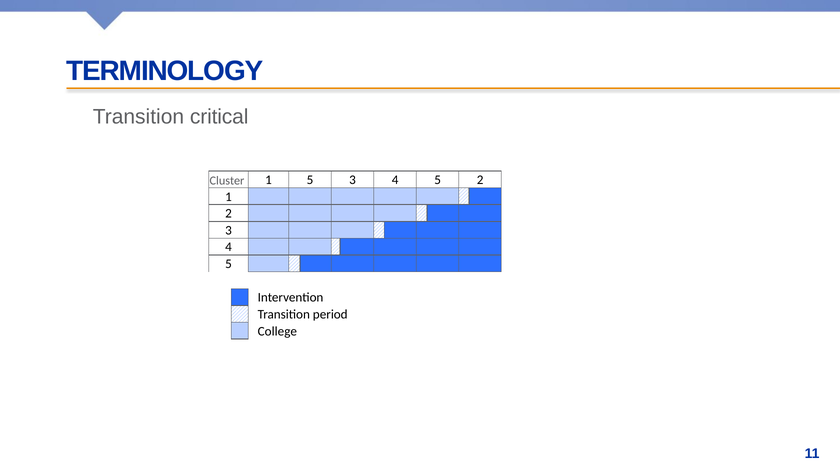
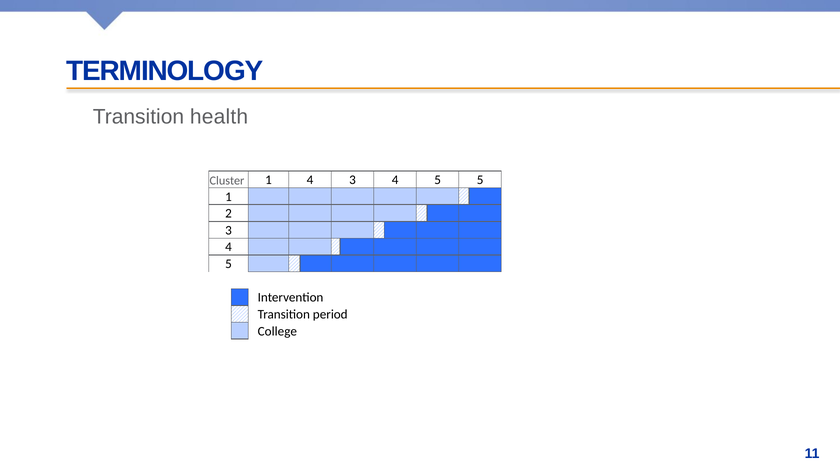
critical: critical -> health
1 5: 5 -> 4
5 2: 2 -> 5
